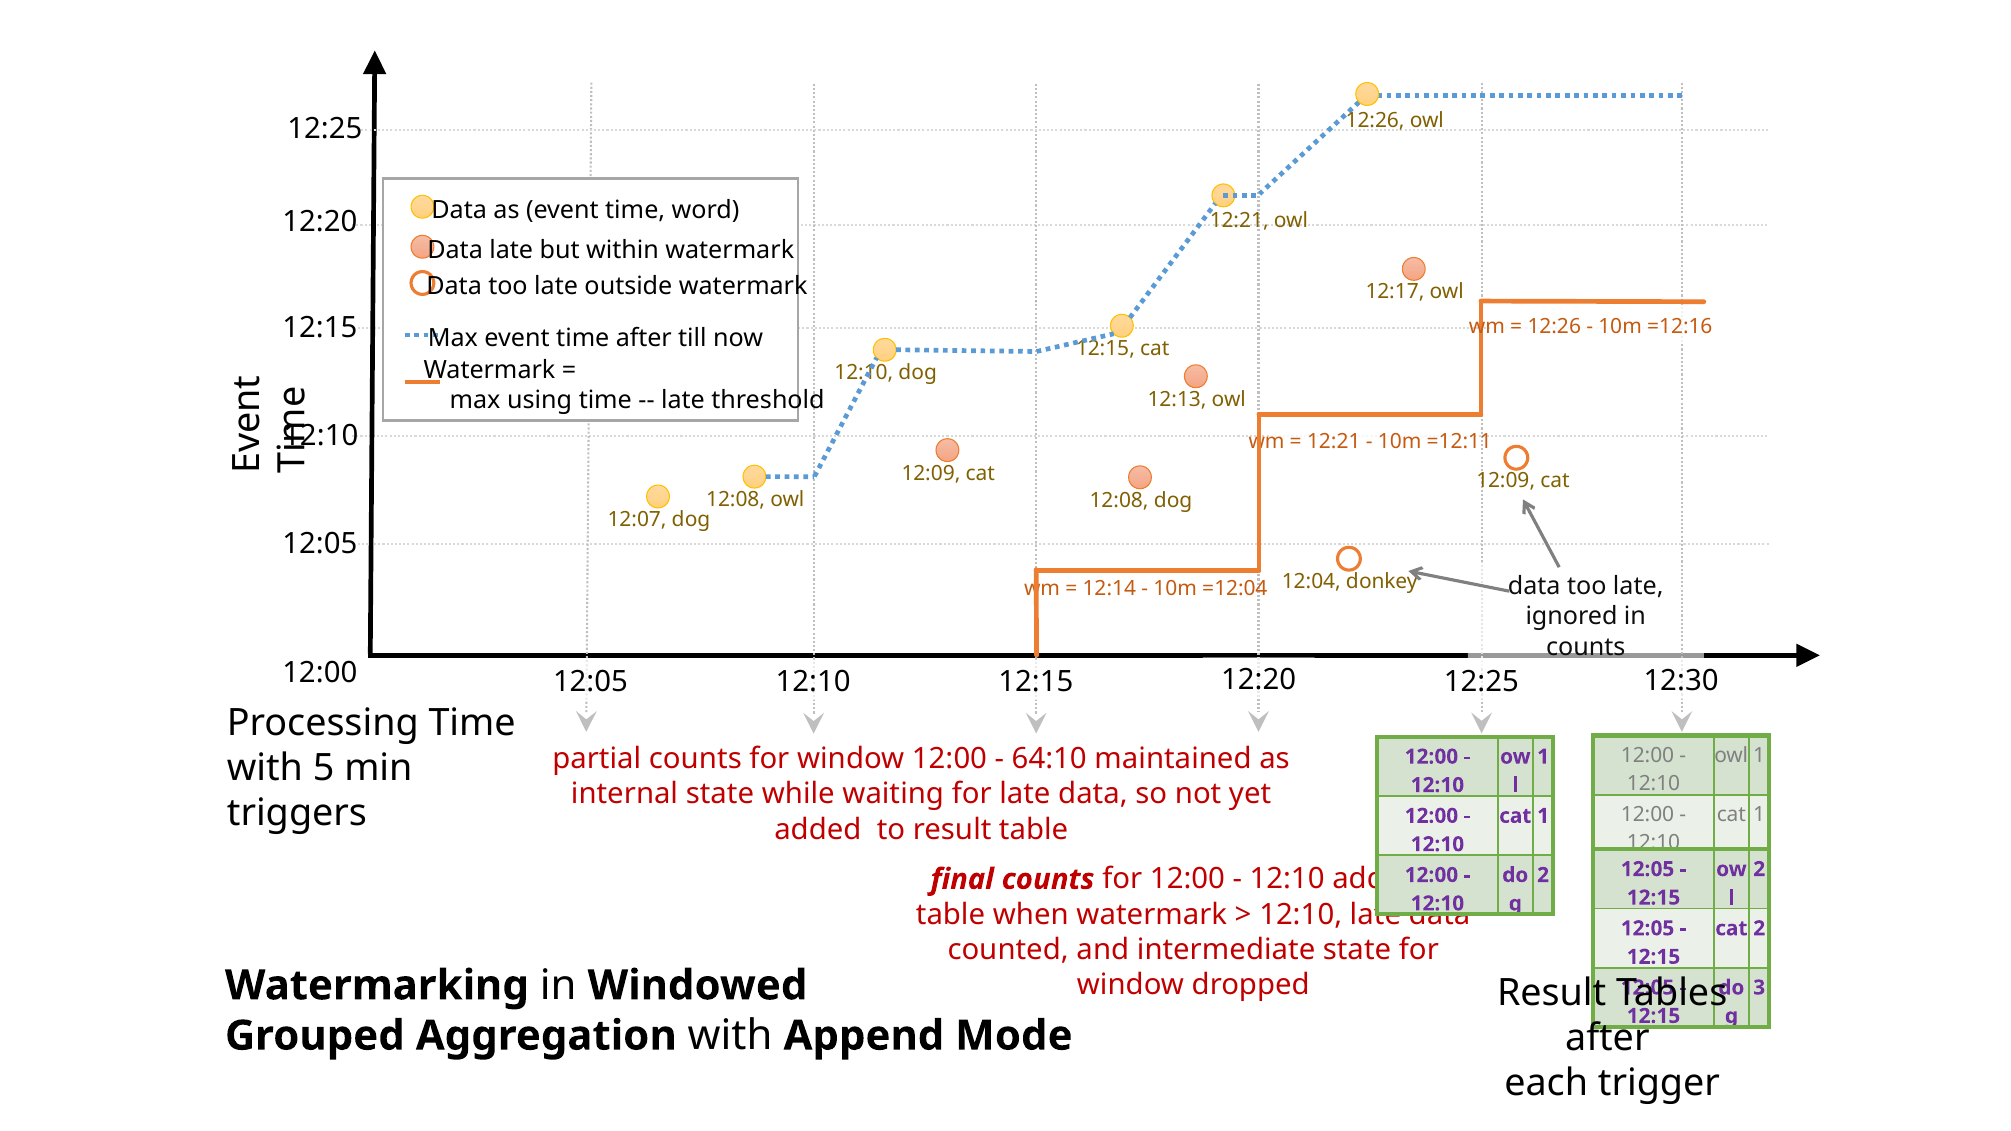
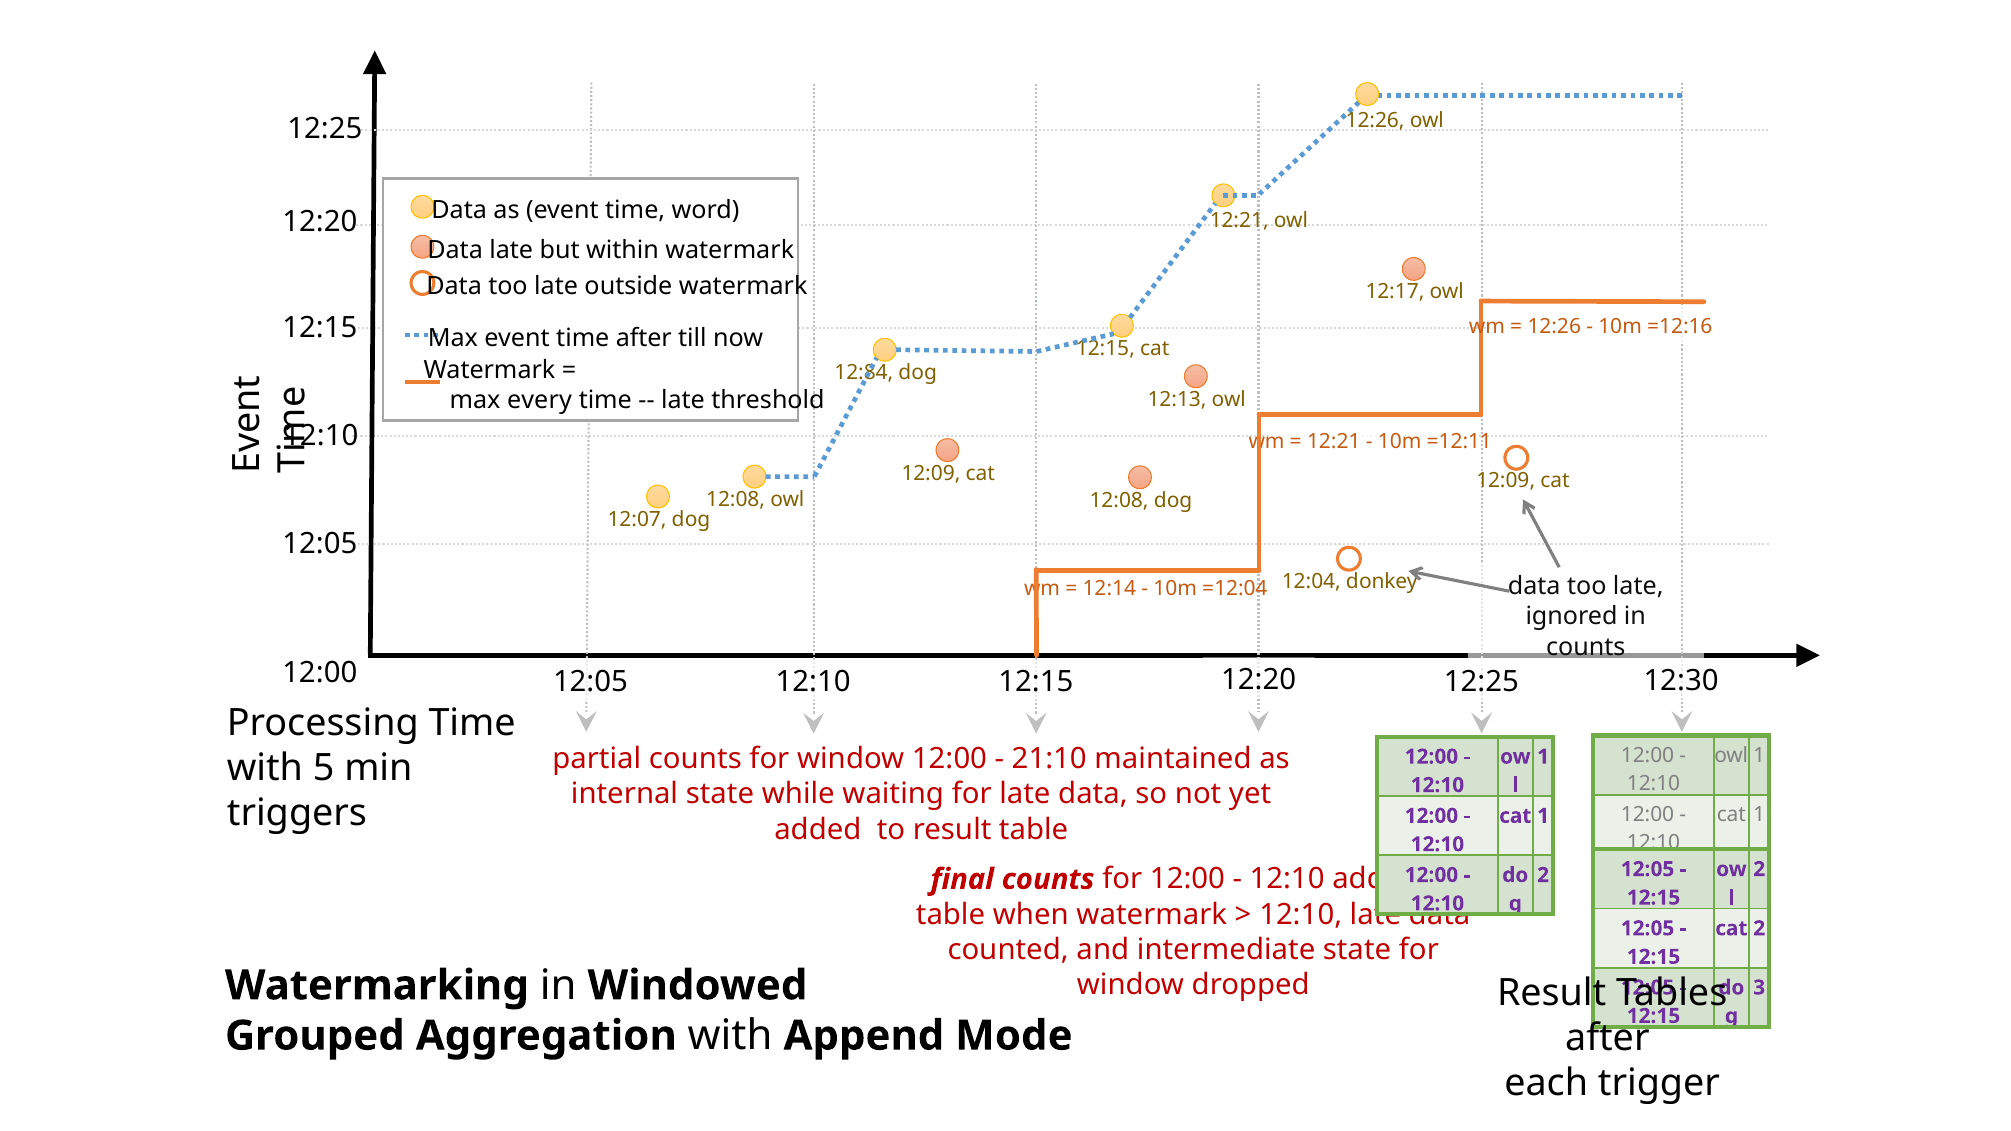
12:10 at (864, 373): 12:10 -> 12:84
using: using -> every
64:10: 64:10 -> 21:10
